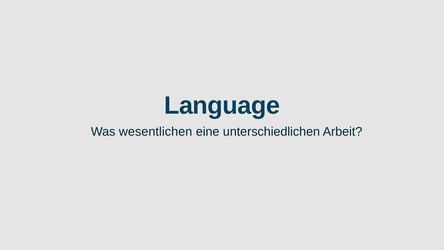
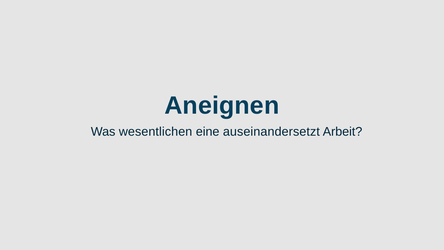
Language: Language -> Aneignen
unterschiedlichen: unterschiedlichen -> auseinandersetzt
